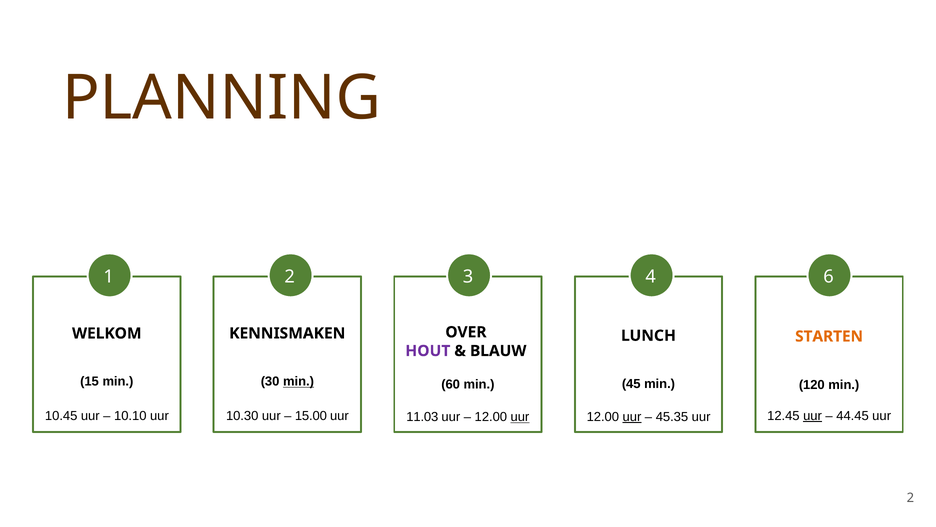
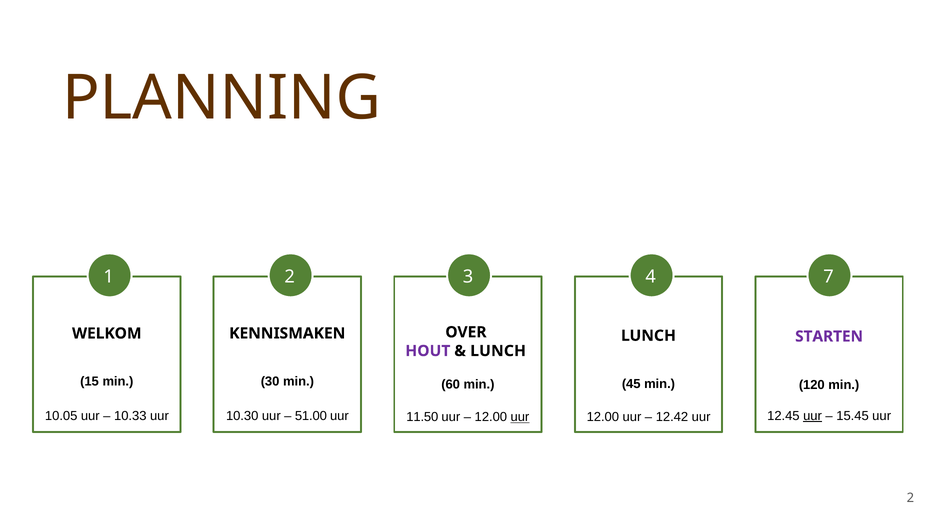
6: 6 -> 7
STARTEN colour: orange -> purple
BLAUW at (498, 351): BLAUW -> LUNCH
min at (299, 381) underline: present -> none
15.00: 15.00 -> 51.00
44.45: 44.45 -> 15.45
10.45: 10.45 -> 10.05
10.10: 10.10 -> 10.33
uur at (632, 416) underline: present -> none
45.35: 45.35 -> 12.42
11.03: 11.03 -> 11.50
